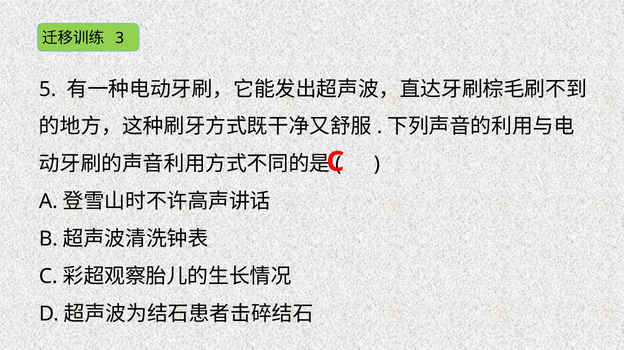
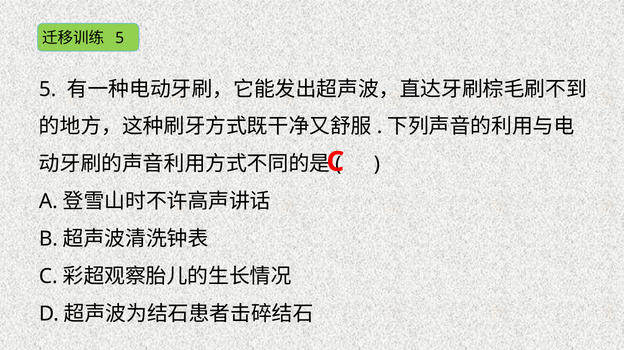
3 at (120, 38): 3 -> 5
